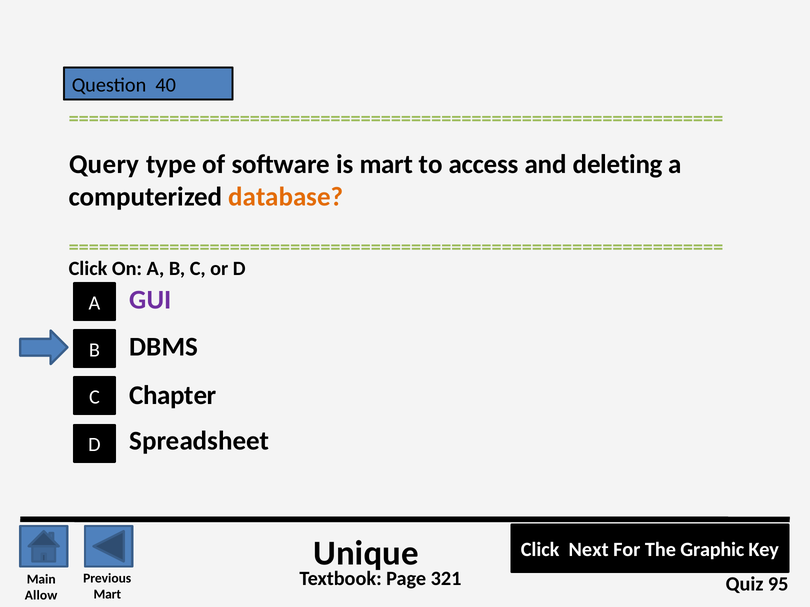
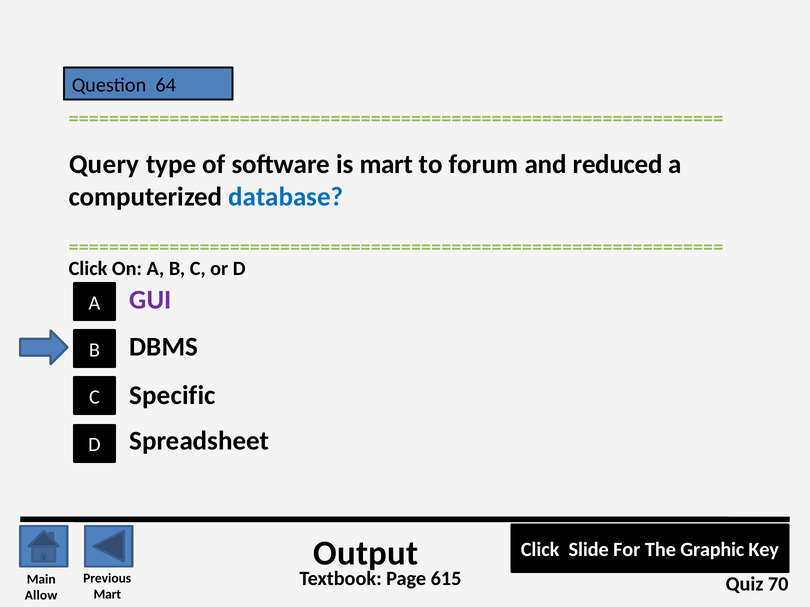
40: 40 -> 64
access: access -> forum
deleting: deleting -> reduced
database colour: orange -> blue
Chapter: Chapter -> Specific
Unique: Unique -> Output
Next: Next -> Slide
321: 321 -> 615
95: 95 -> 70
